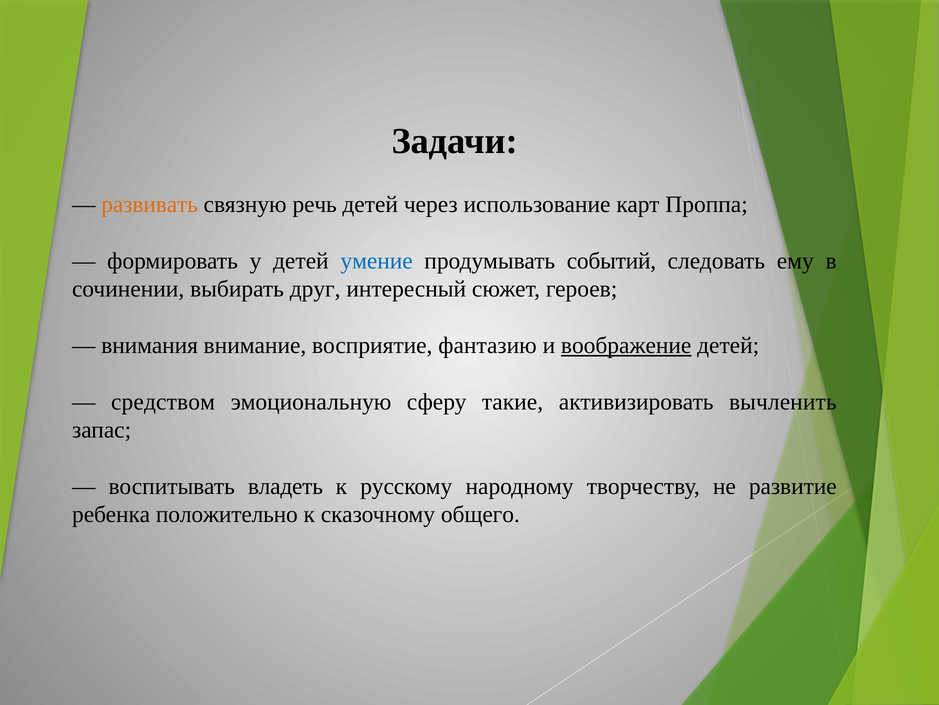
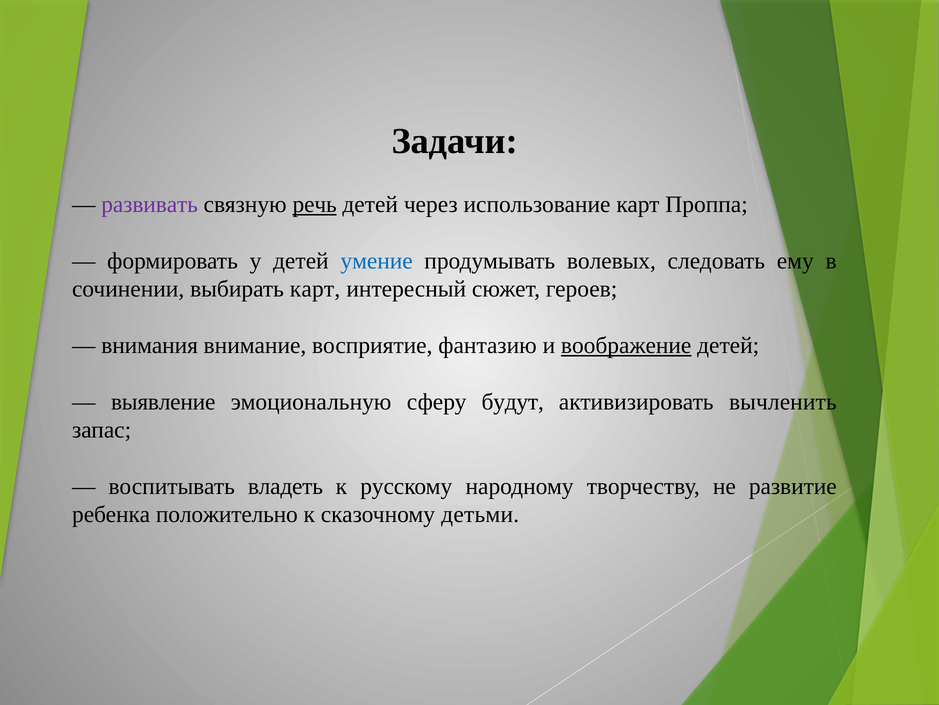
развивать colour: orange -> purple
речь underline: none -> present
событий: событий -> волевых
выбирать друг: друг -> карт
средством: средством -> выявление
такие: такие -> будут
общего: общего -> детьми
